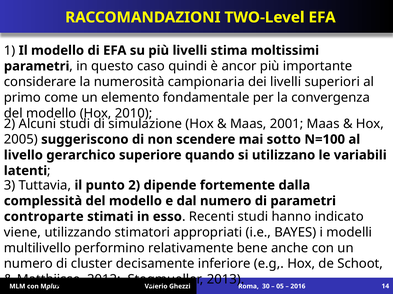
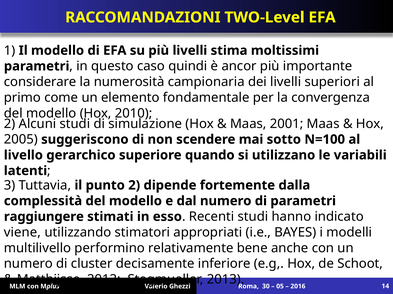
controparte: controparte -> raggiungere
